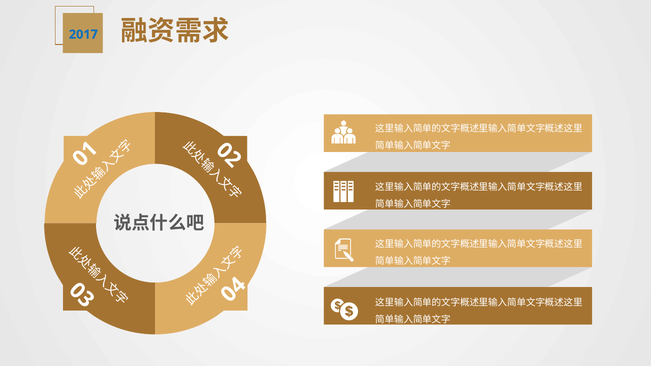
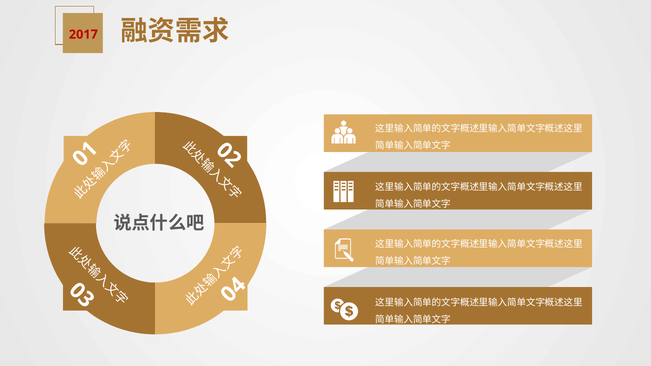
2017 colour: blue -> red
